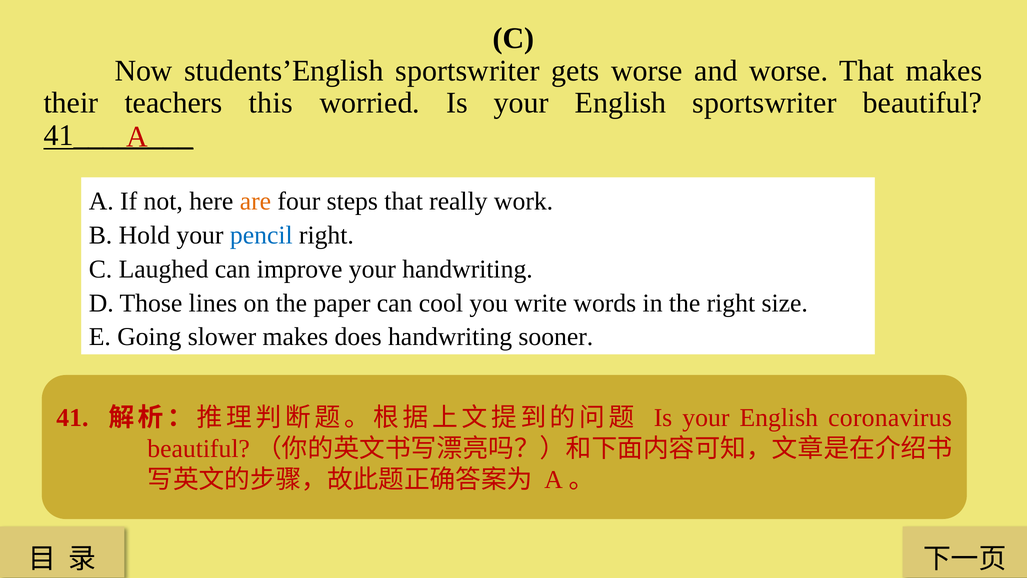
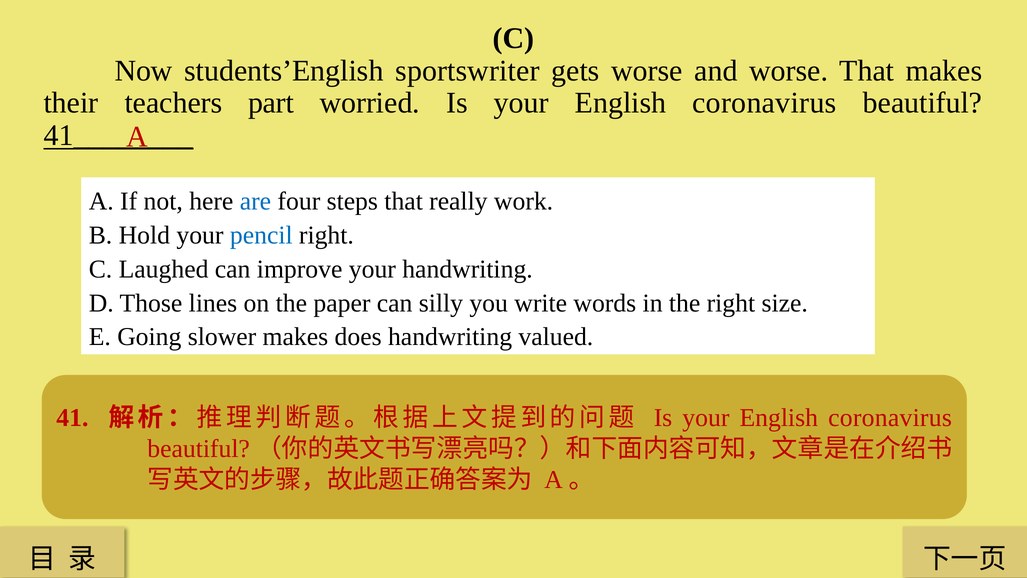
this: this -> part
sportswriter at (765, 103): sportswriter -> coronavirus
are colour: orange -> blue
cool: cool -> silly
sooner: sooner -> valued
